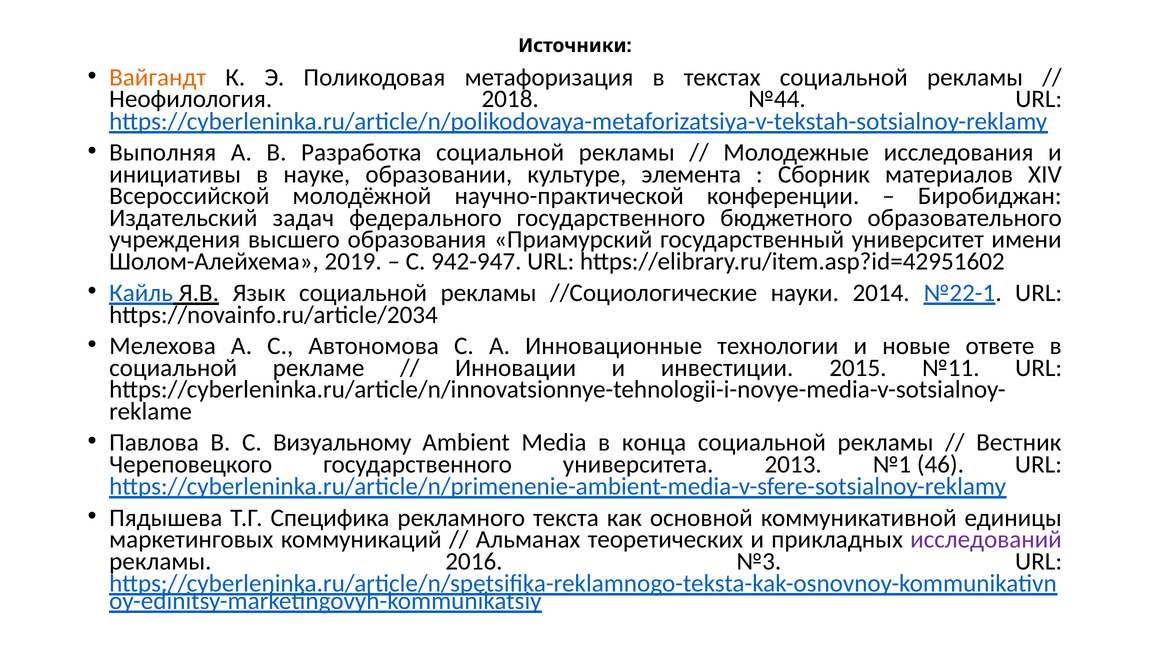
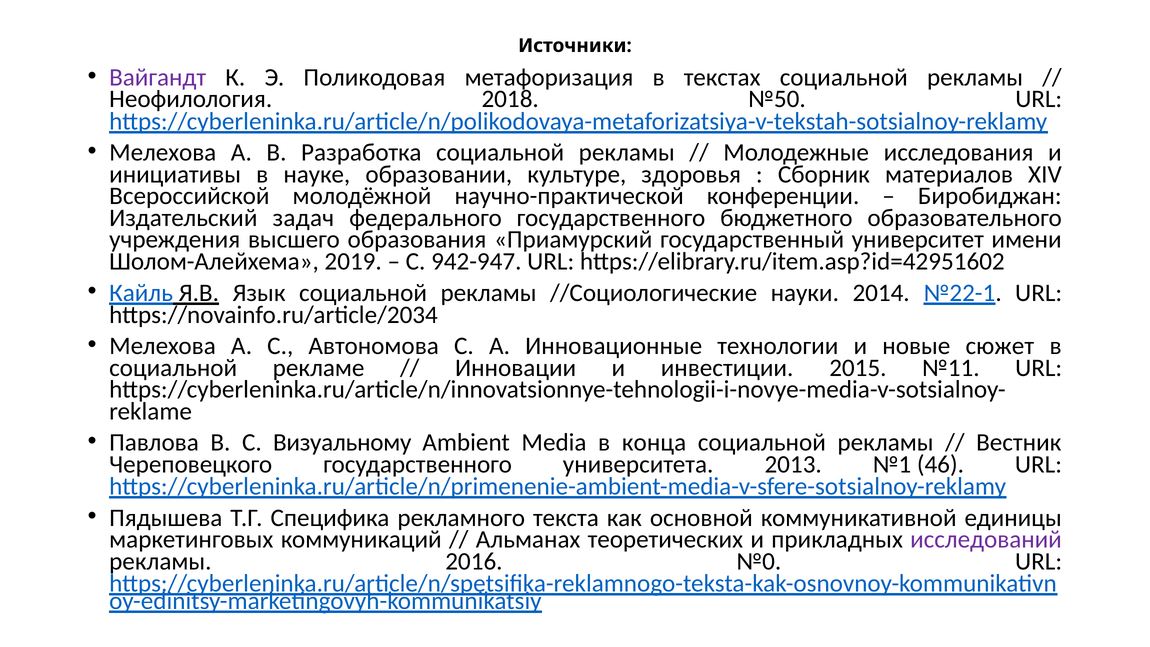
Вайгандт colour: orange -> purple
№44: №44 -> №50
Выполняя at (163, 153): Выполняя -> Мелехова
элемента: элемента -> здоровья
ответе: ответе -> сюжет
№3: №3 -> №0
